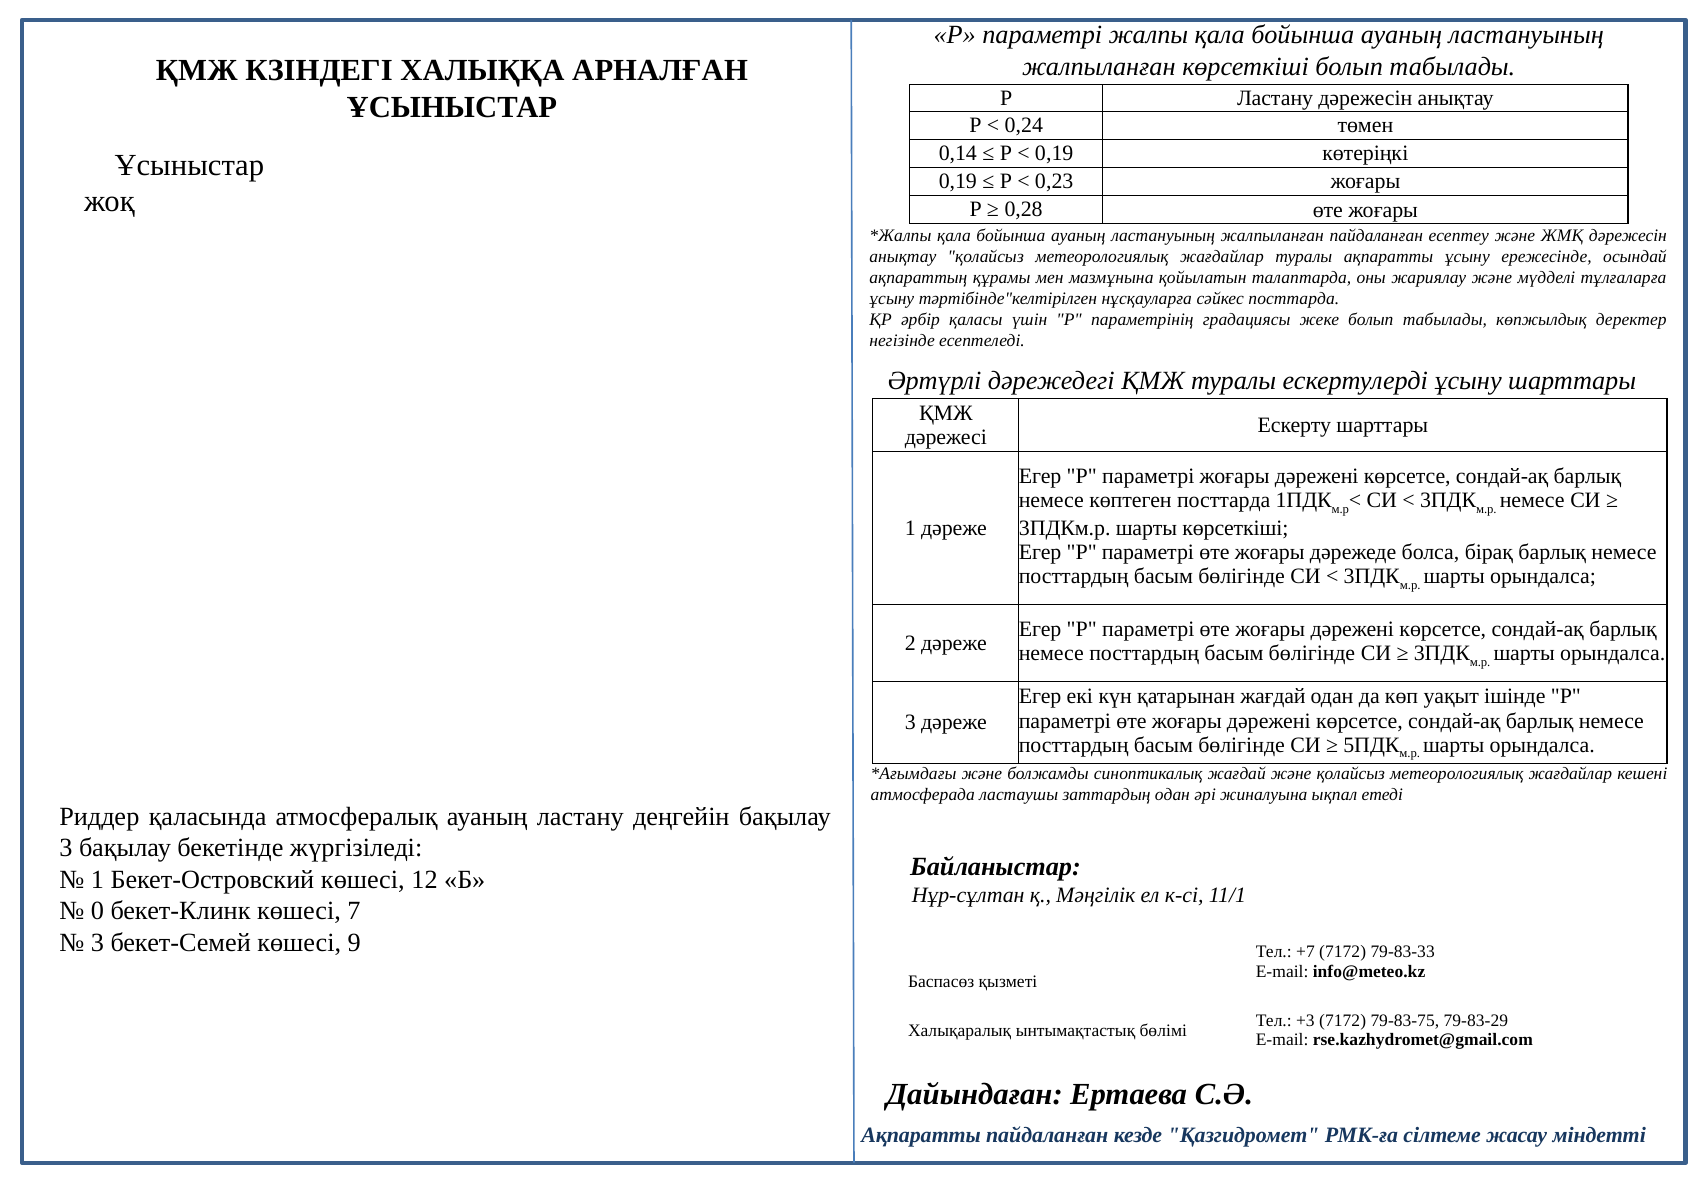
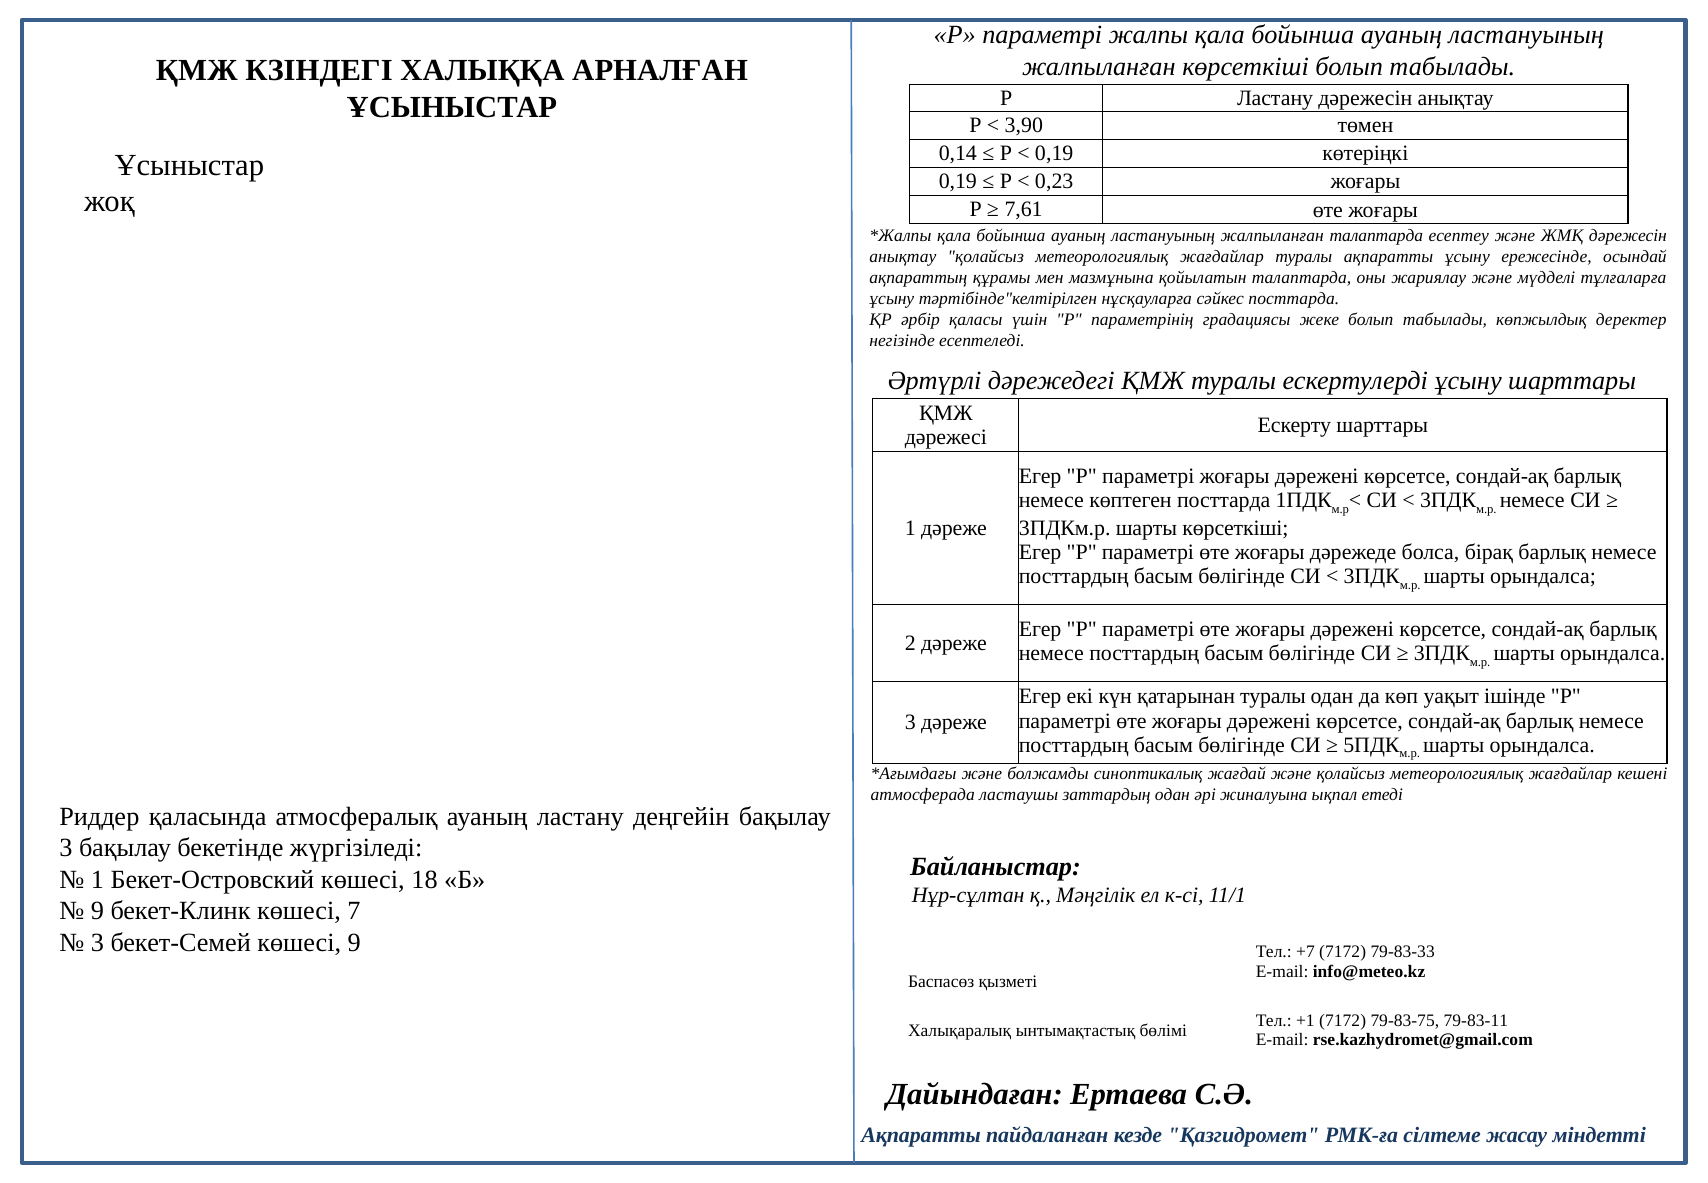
0,24: 0,24 -> 3,90
0,28: 0,28 -> 7,61
жалпыланған пайдаланған: пайдаланған -> талаптарда
қатарынан жағдай: жағдай -> туралы
12: 12 -> 18
0 at (97, 911): 0 -> 9
+3: +3 -> +1
79-83-29: 79-83-29 -> 79-83-11
